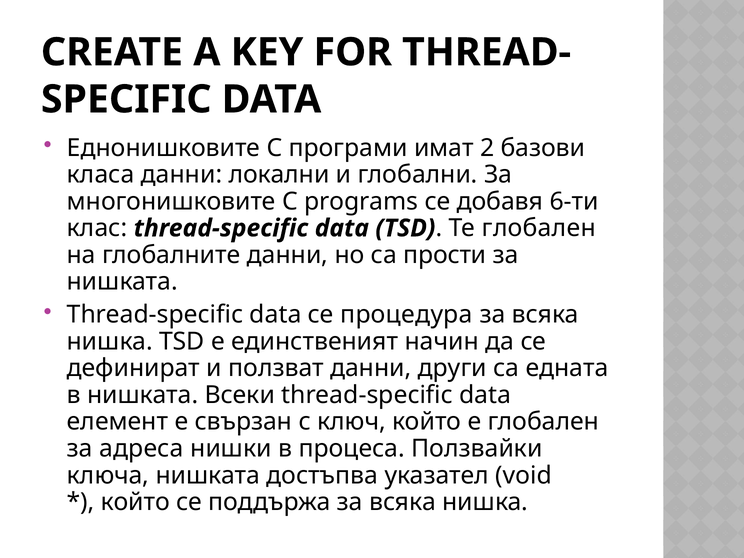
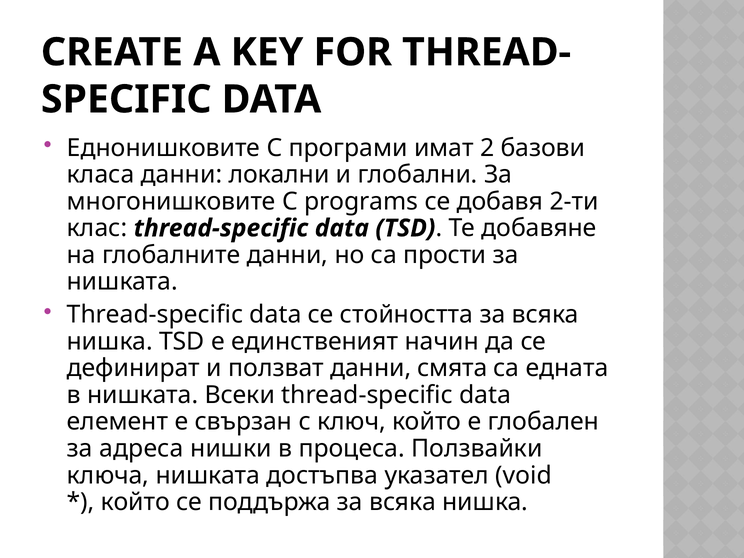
6-ти: 6-ти -> 2-ти
Те глобален: глобален -> добавяне
процедура: процедура -> стойността
други: други -> смята
